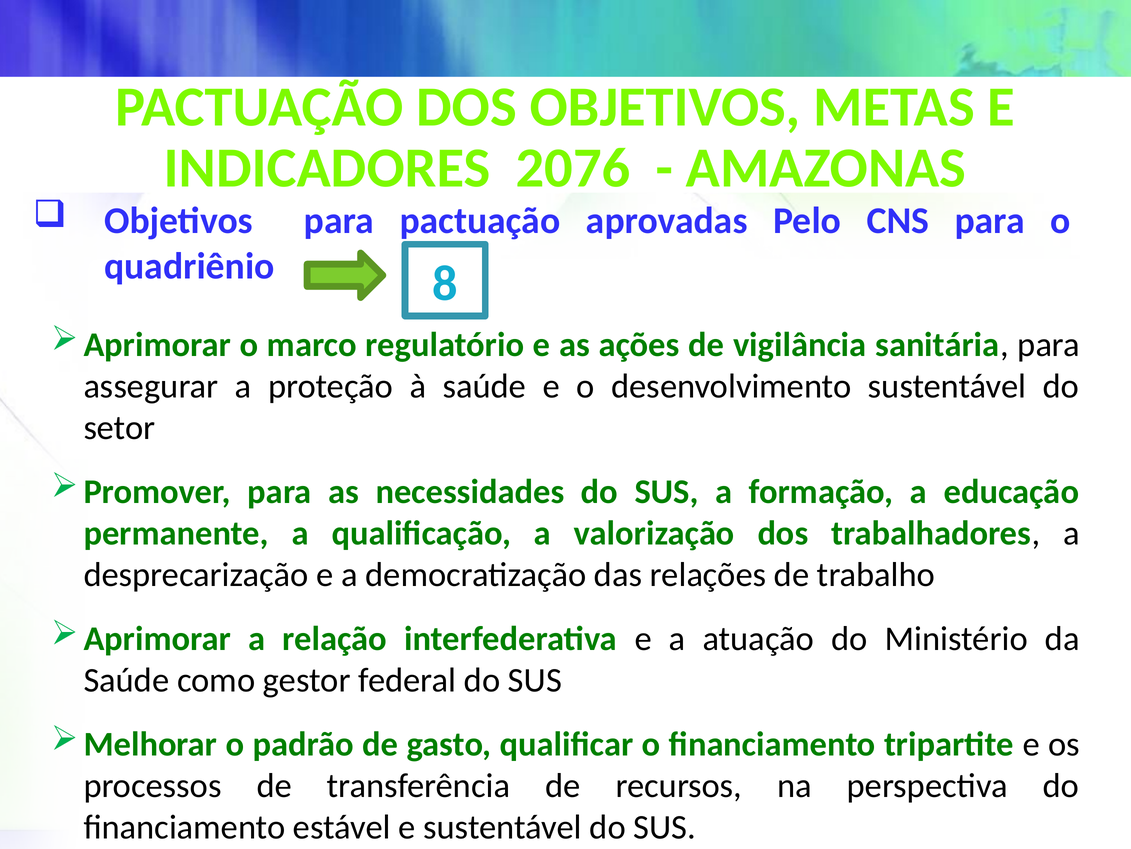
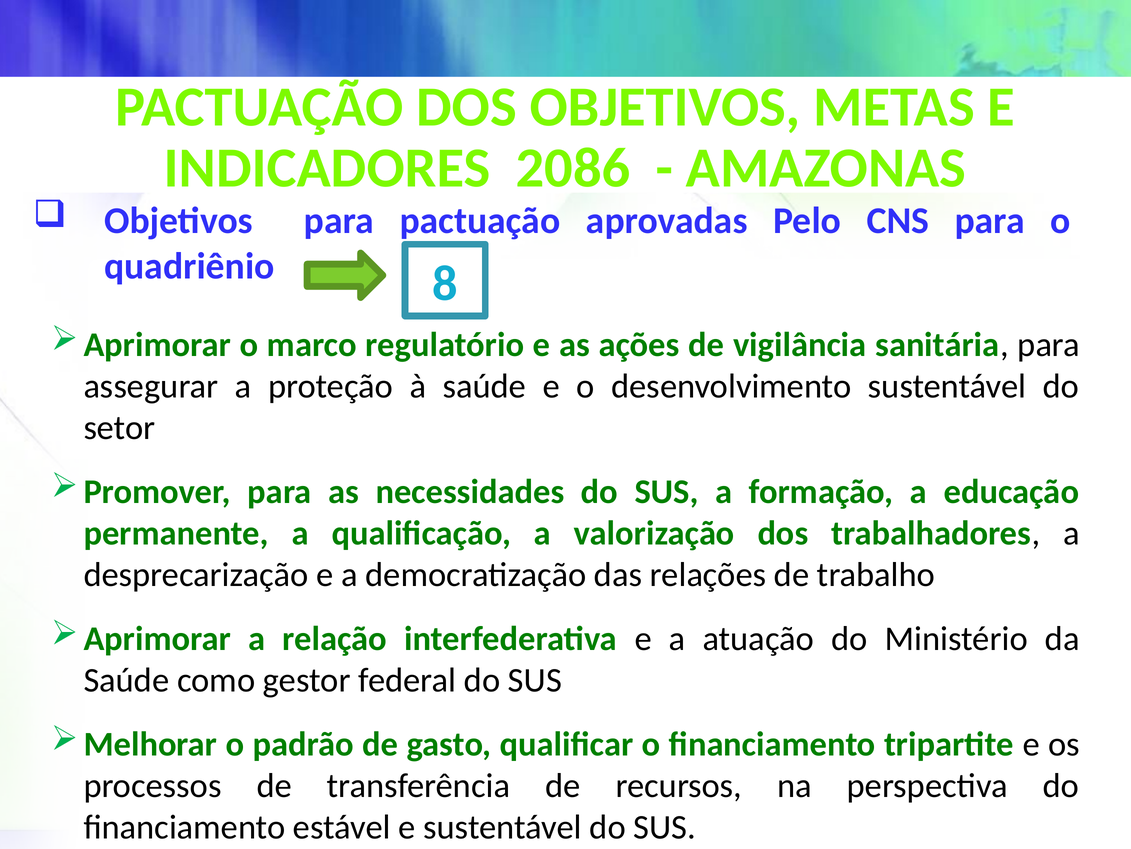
2076: 2076 -> 2086
